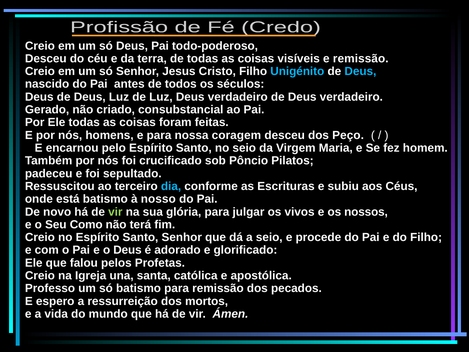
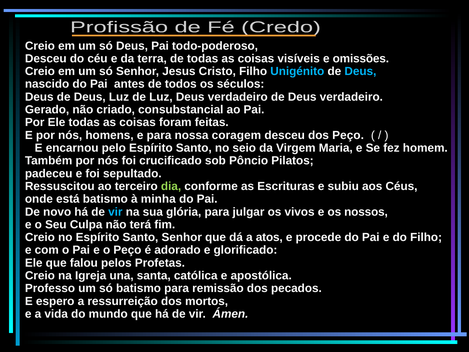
e remissão: remissão -> omissões
dia colour: light blue -> light green
nosso: nosso -> minha
vir at (115, 212) colour: light green -> light blue
Como: Como -> Culpa
a seio: seio -> atos
o Deus: Deus -> Peço
